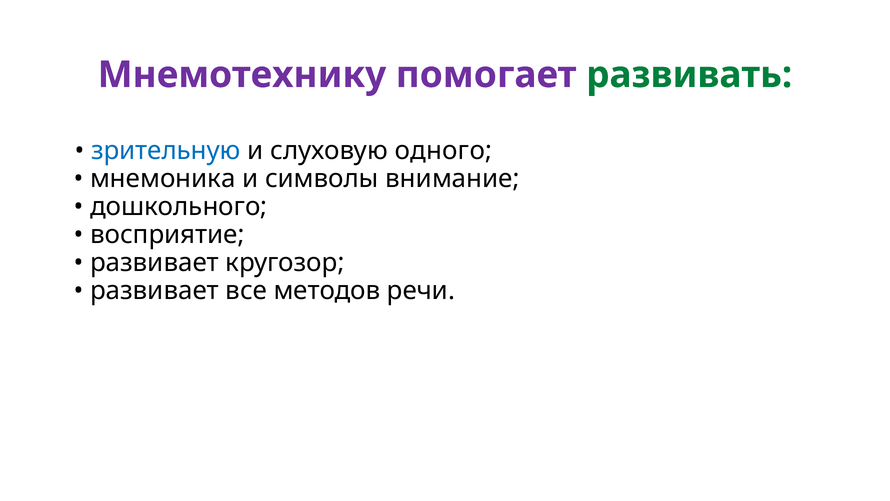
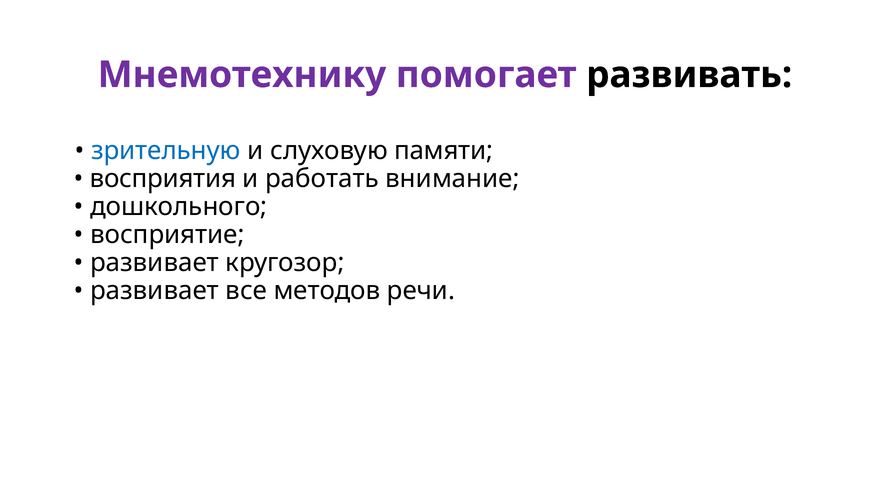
развивать colour: green -> black
одного: одного -> памяти
мнемоника: мнемоника -> восприятия
символы: символы -> работать
